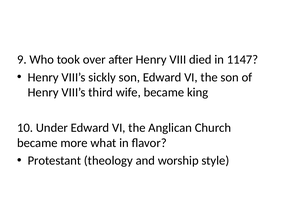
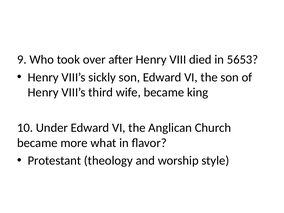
1147: 1147 -> 5653
